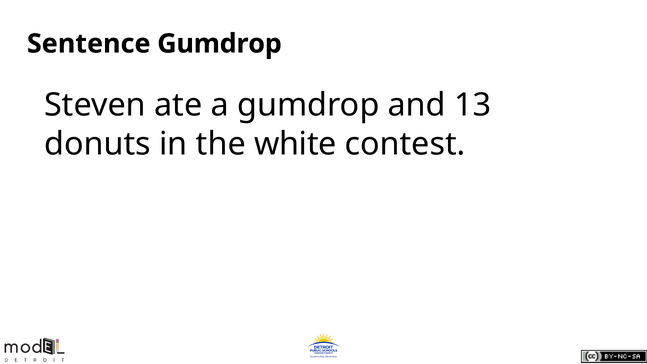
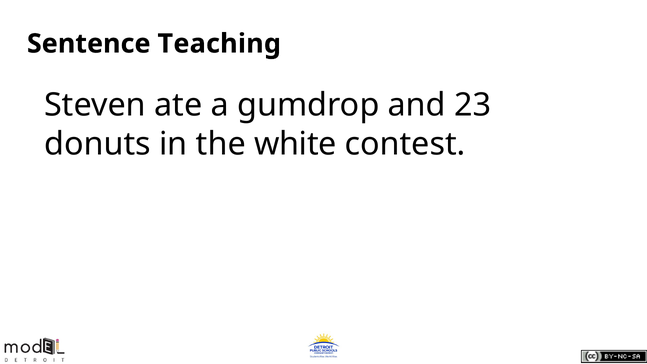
Sentence Gumdrop: Gumdrop -> Teaching
13: 13 -> 23
